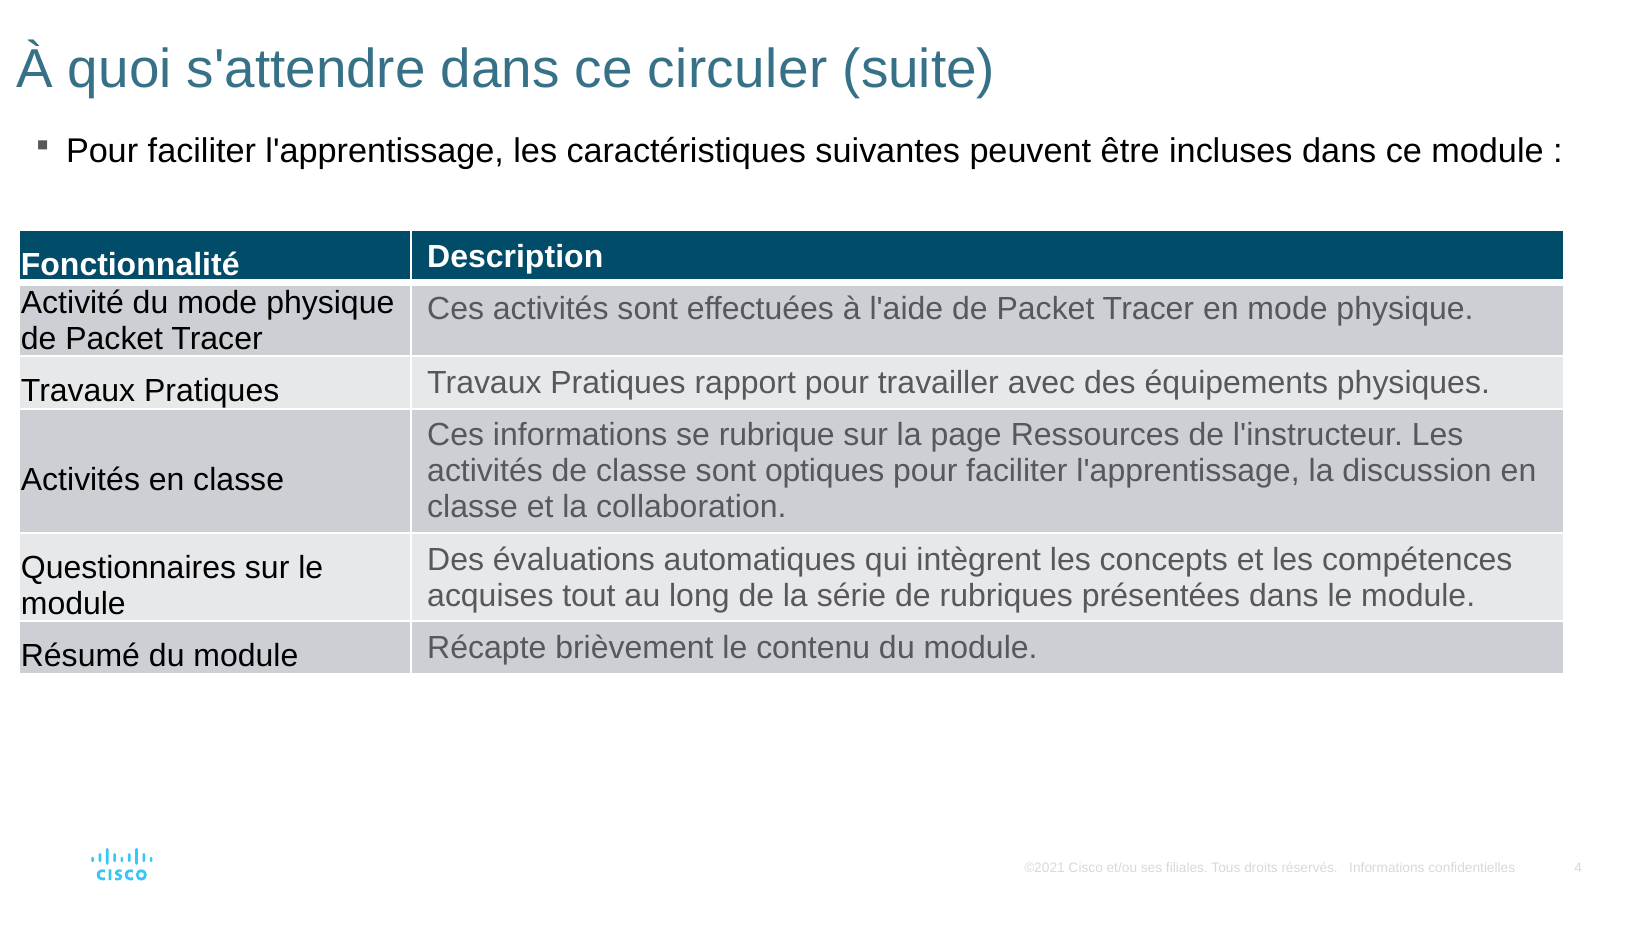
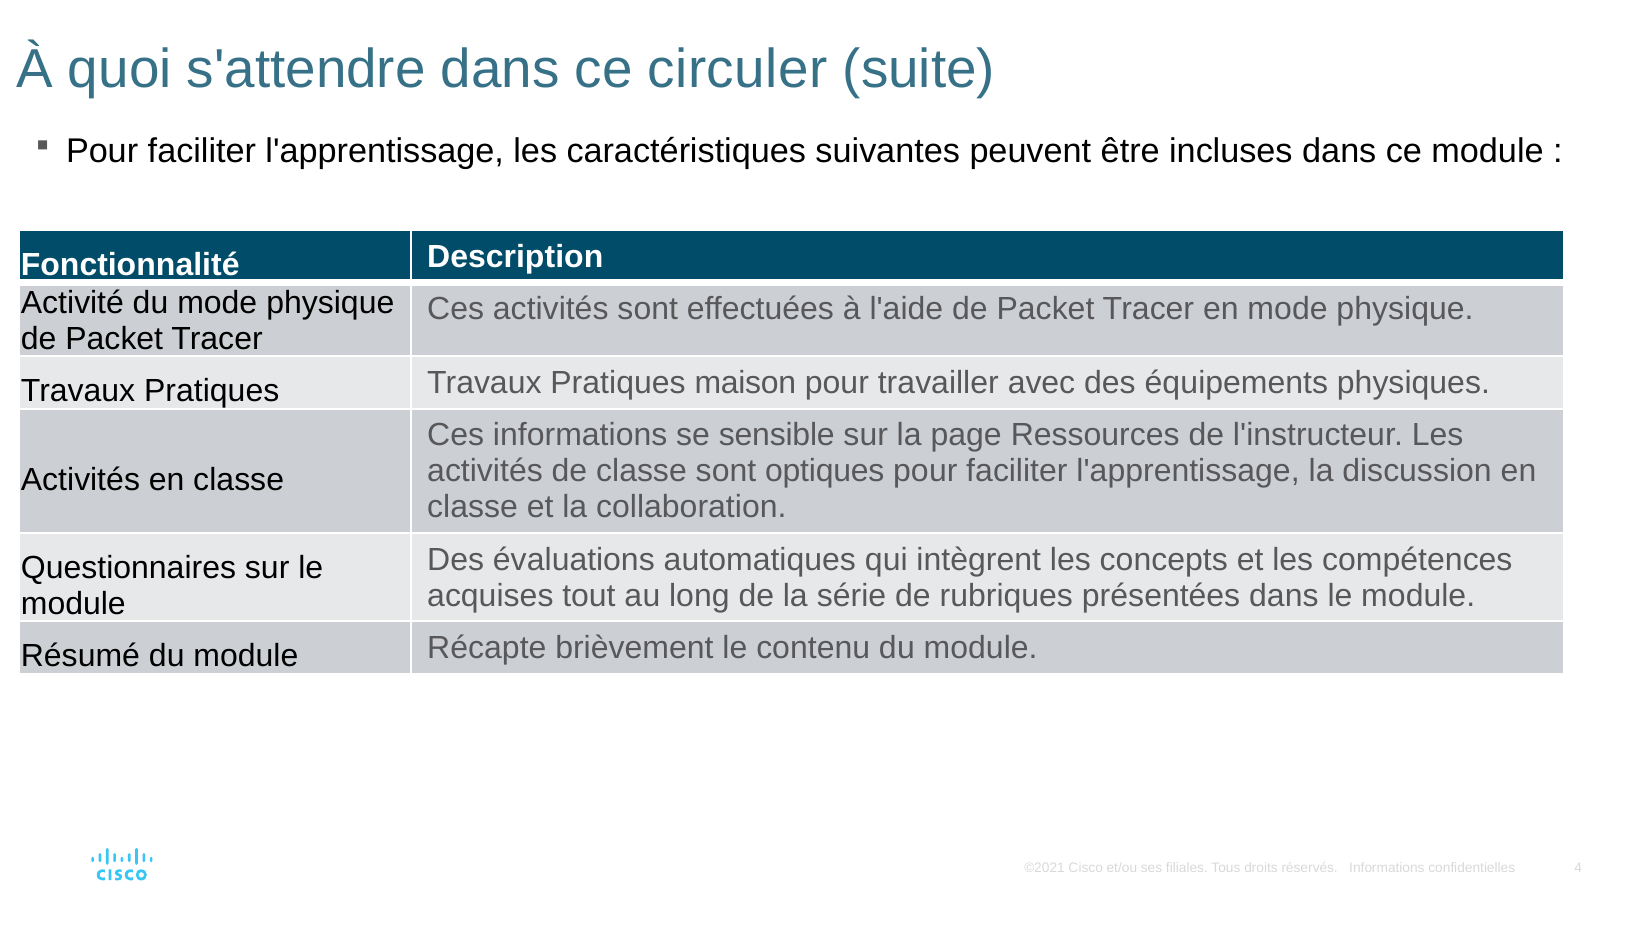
rapport: rapport -> maison
rubrique: rubrique -> sensible
